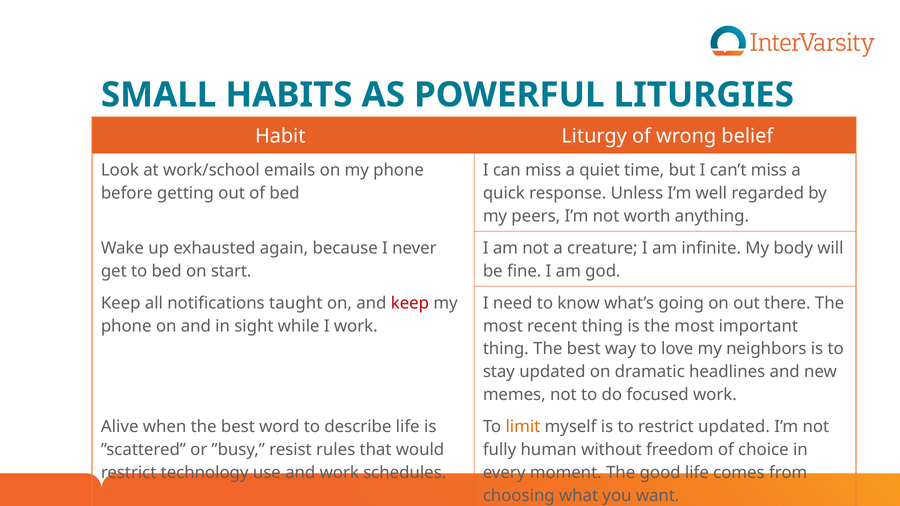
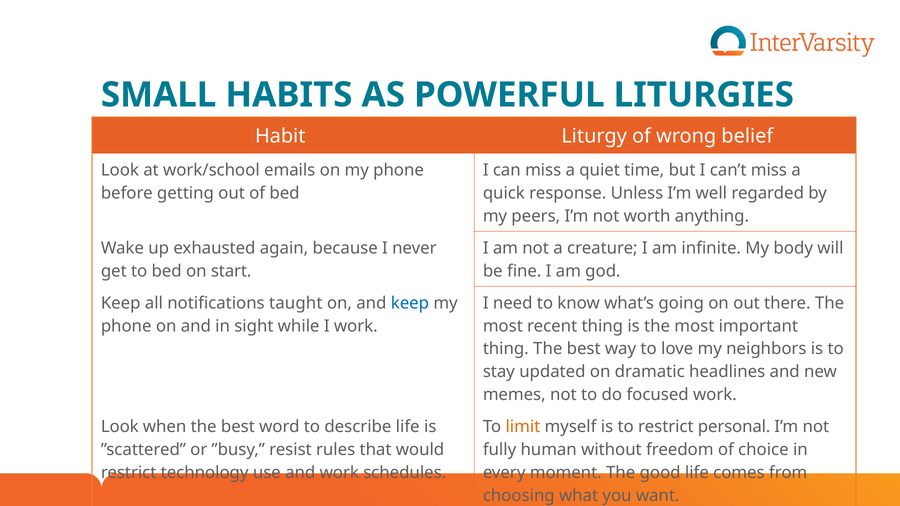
keep at (410, 303) colour: red -> blue
Alive at (120, 427): Alive -> Look
restrict updated: updated -> personal
